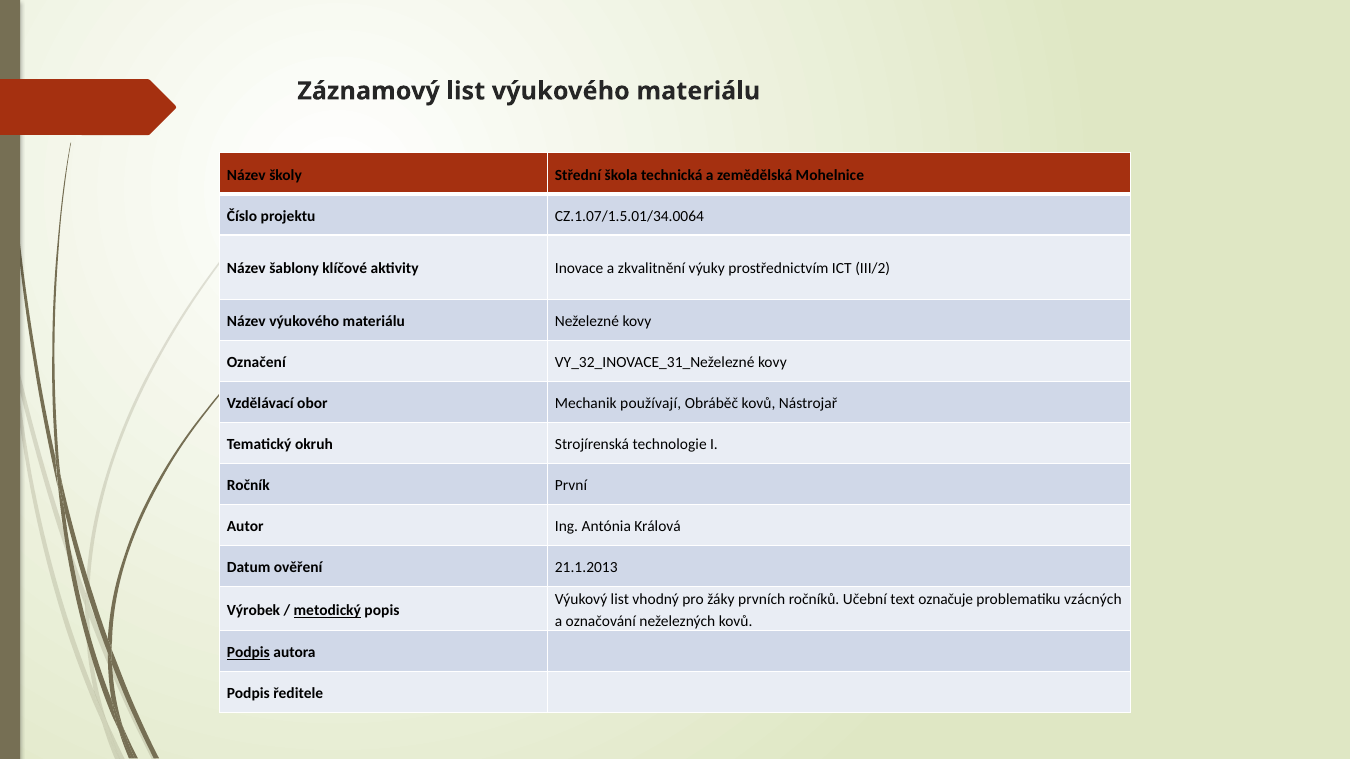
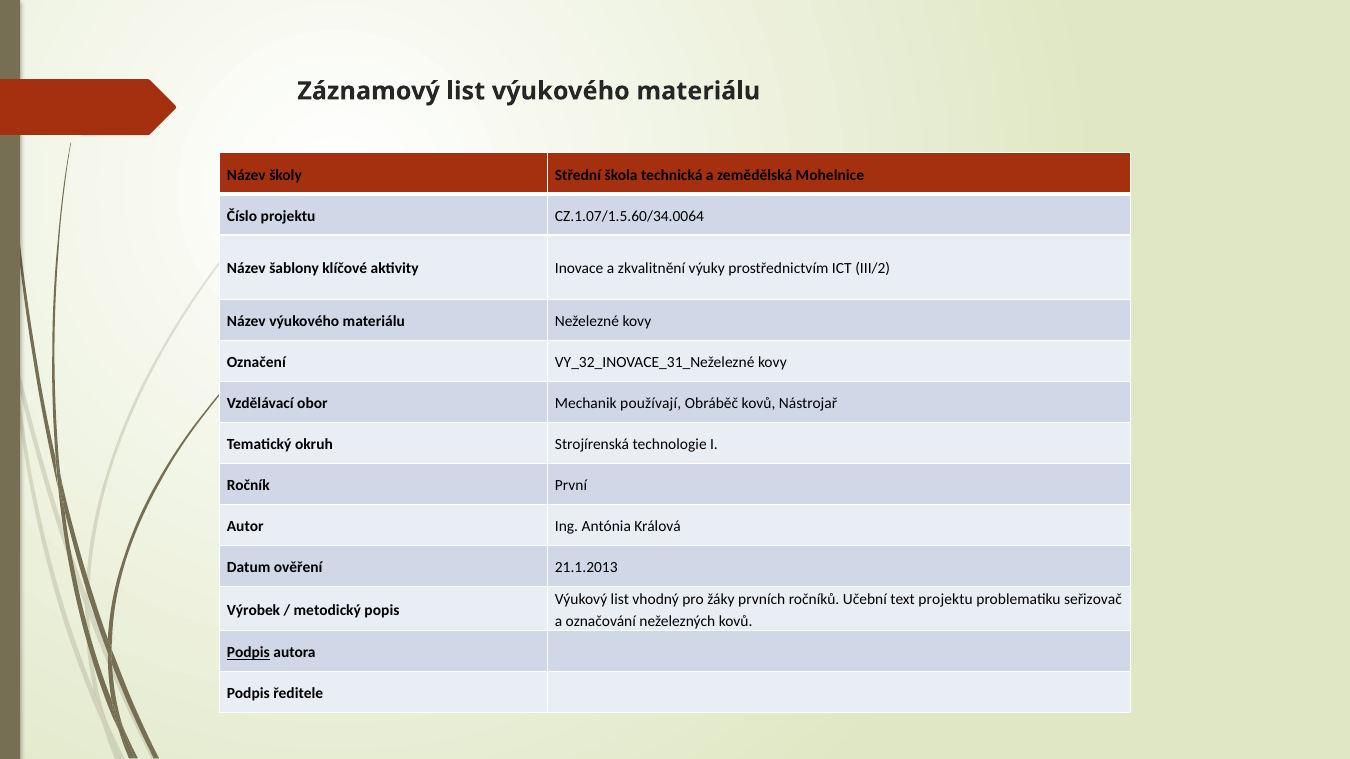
CZ.1.07/1.5.01/34.0064: CZ.1.07/1.5.01/34.0064 -> CZ.1.07/1.5.60/34.0064
text označuje: označuje -> projektu
vzácných: vzácných -> seřizovač
metodický underline: present -> none
